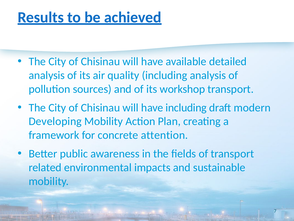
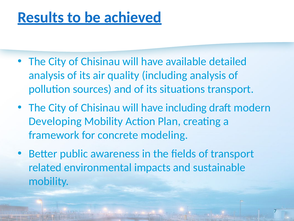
workshop: workshop -> situations
attention: attention -> modeling
